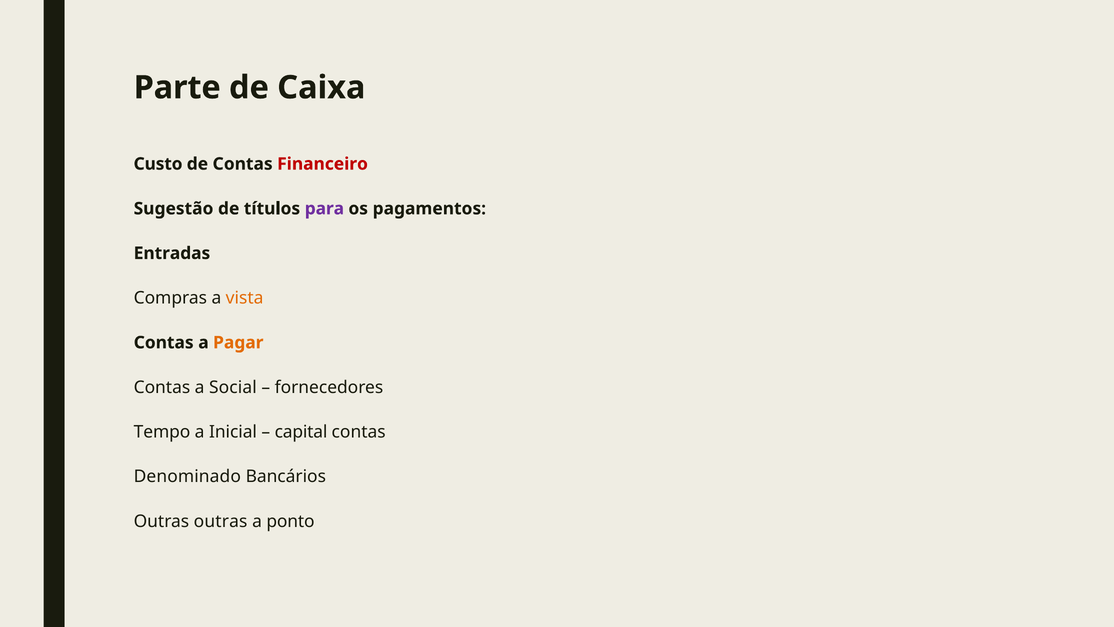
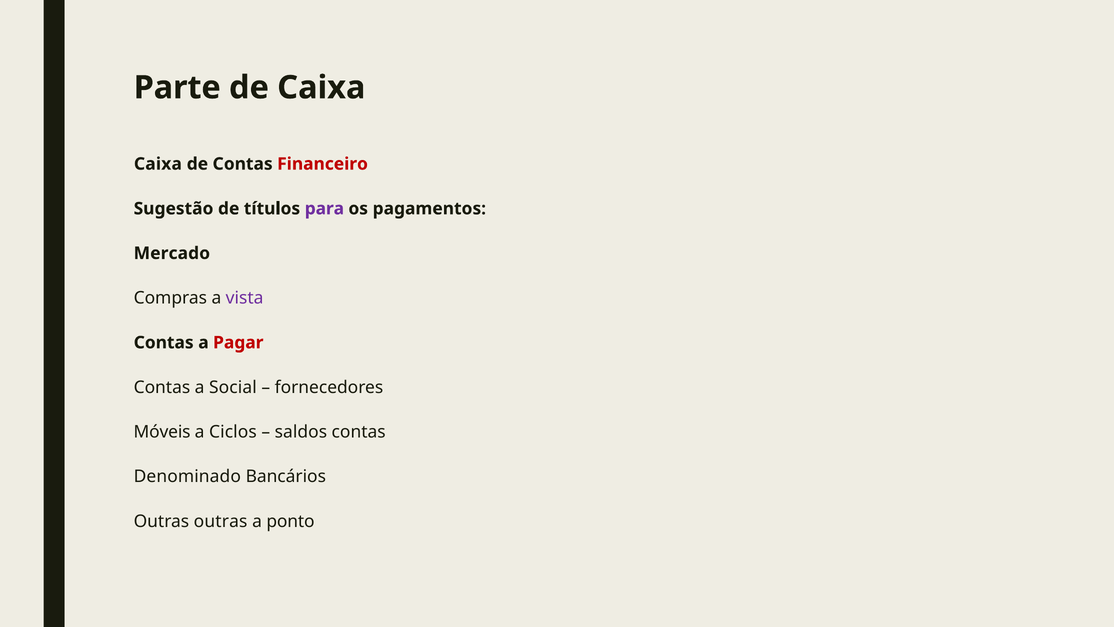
Custo at (158, 164): Custo -> Caixa
Entradas: Entradas -> Mercado
vista colour: orange -> purple
Pagar colour: orange -> red
Tempo: Tempo -> Móveis
Inicial: Inicial -> Ciclos
capital: capital -> saldos
